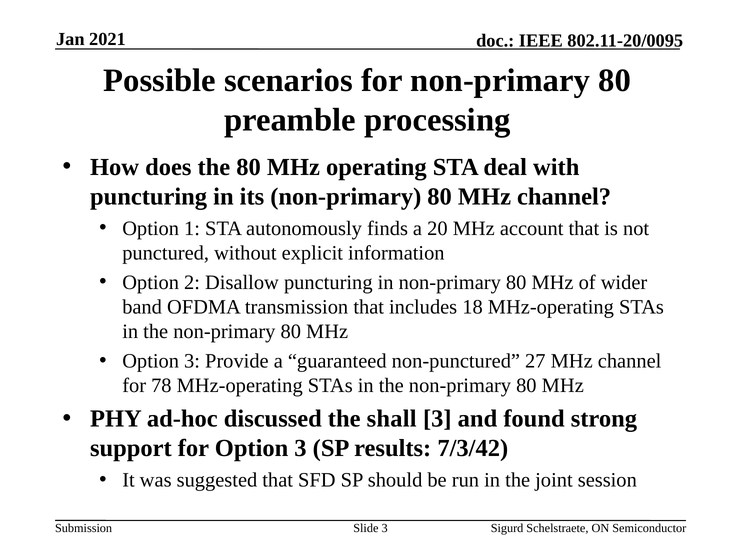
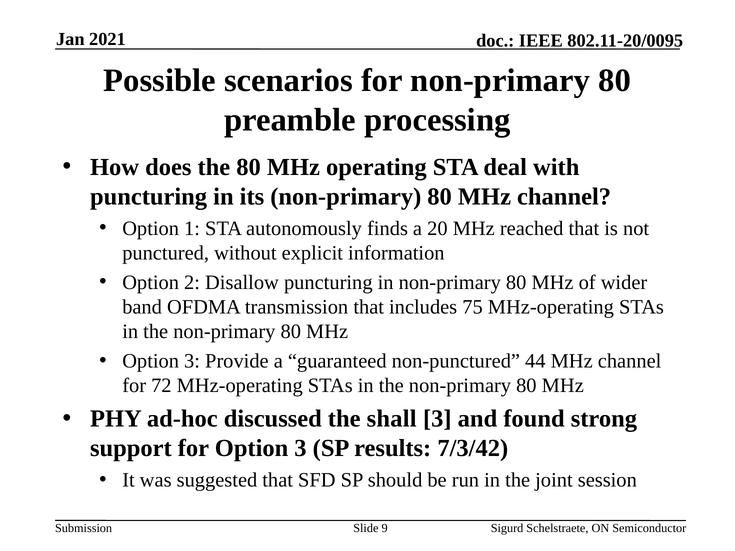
account: account -> reached
18: 18 -> 75
27: 27 -> 44
78: 78 -> 72
Slide 3: 3 -> 9
